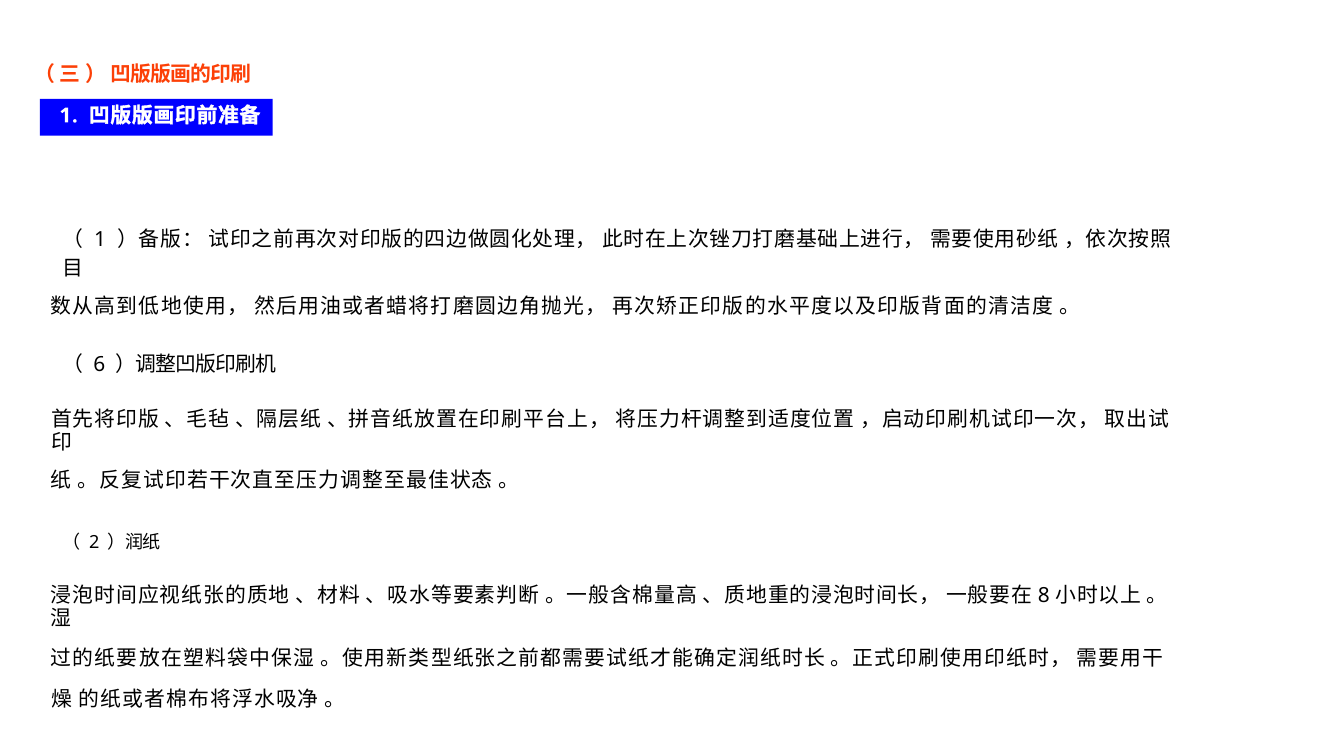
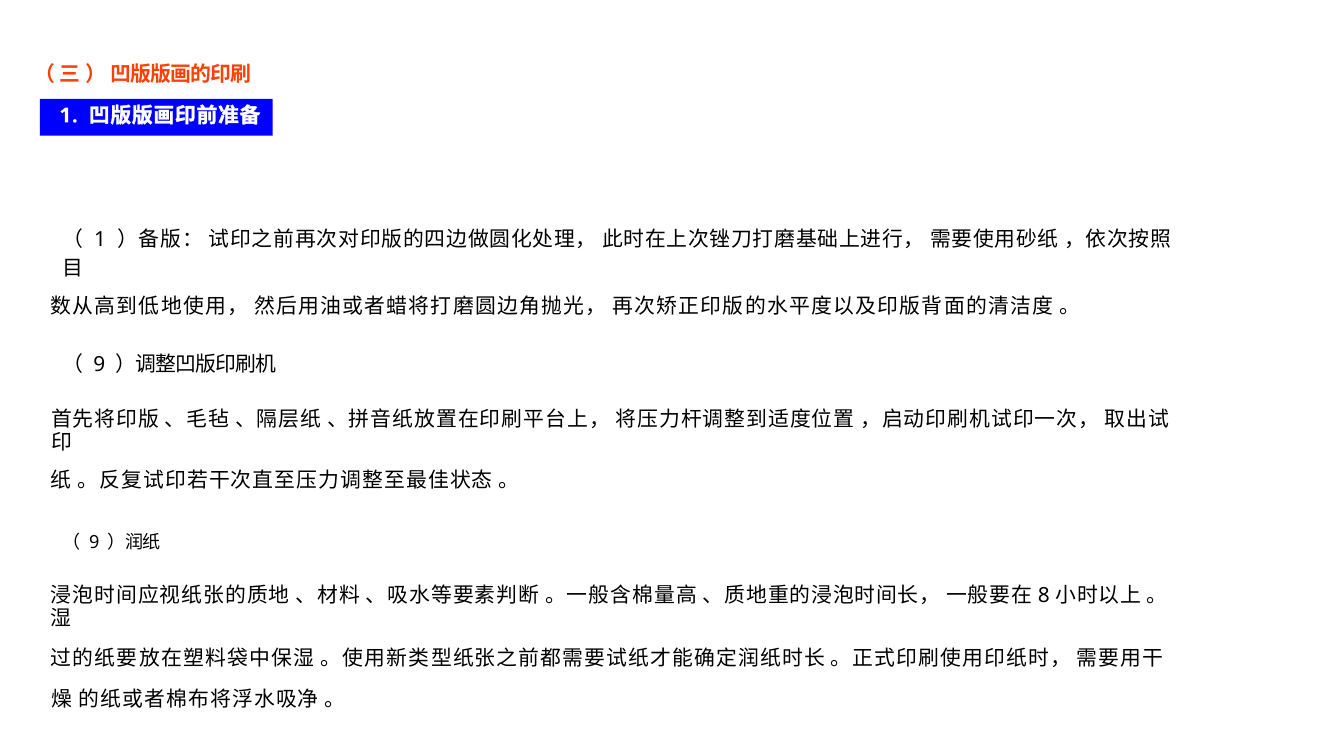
6 at (99, 365): 6 -> 9
2 at (94, 542): 2 -> 9
